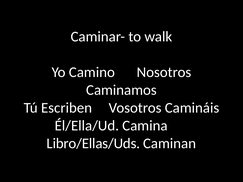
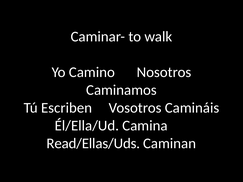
Libro/Ellas/Uds: Libro/Ellas/Uds -> Read/Ellas/Uds
